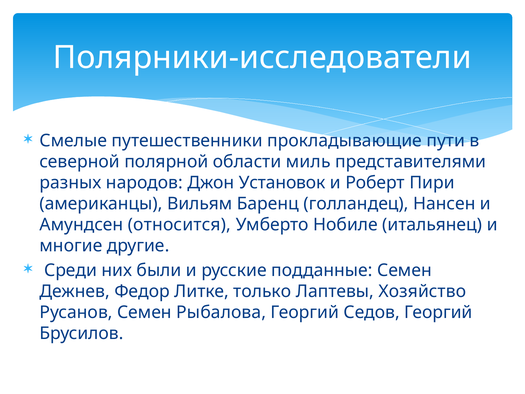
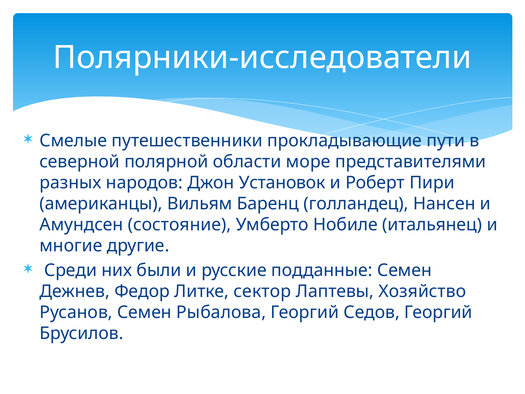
миль: миль -> море
относится: относится -> состояние
только: только -> сектор
